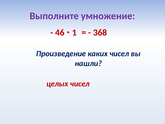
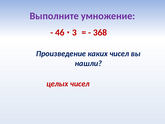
1: 1 -> 3
